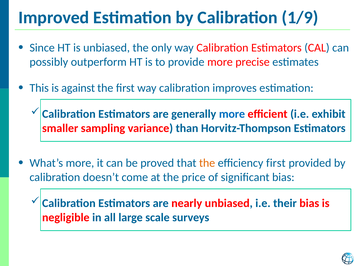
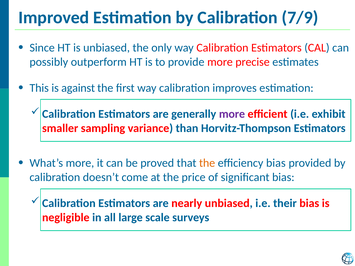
1/9: 1/9 -> 7/9
more at (232, 114) colour: blue -> purple
efficiency first: first -> bias
